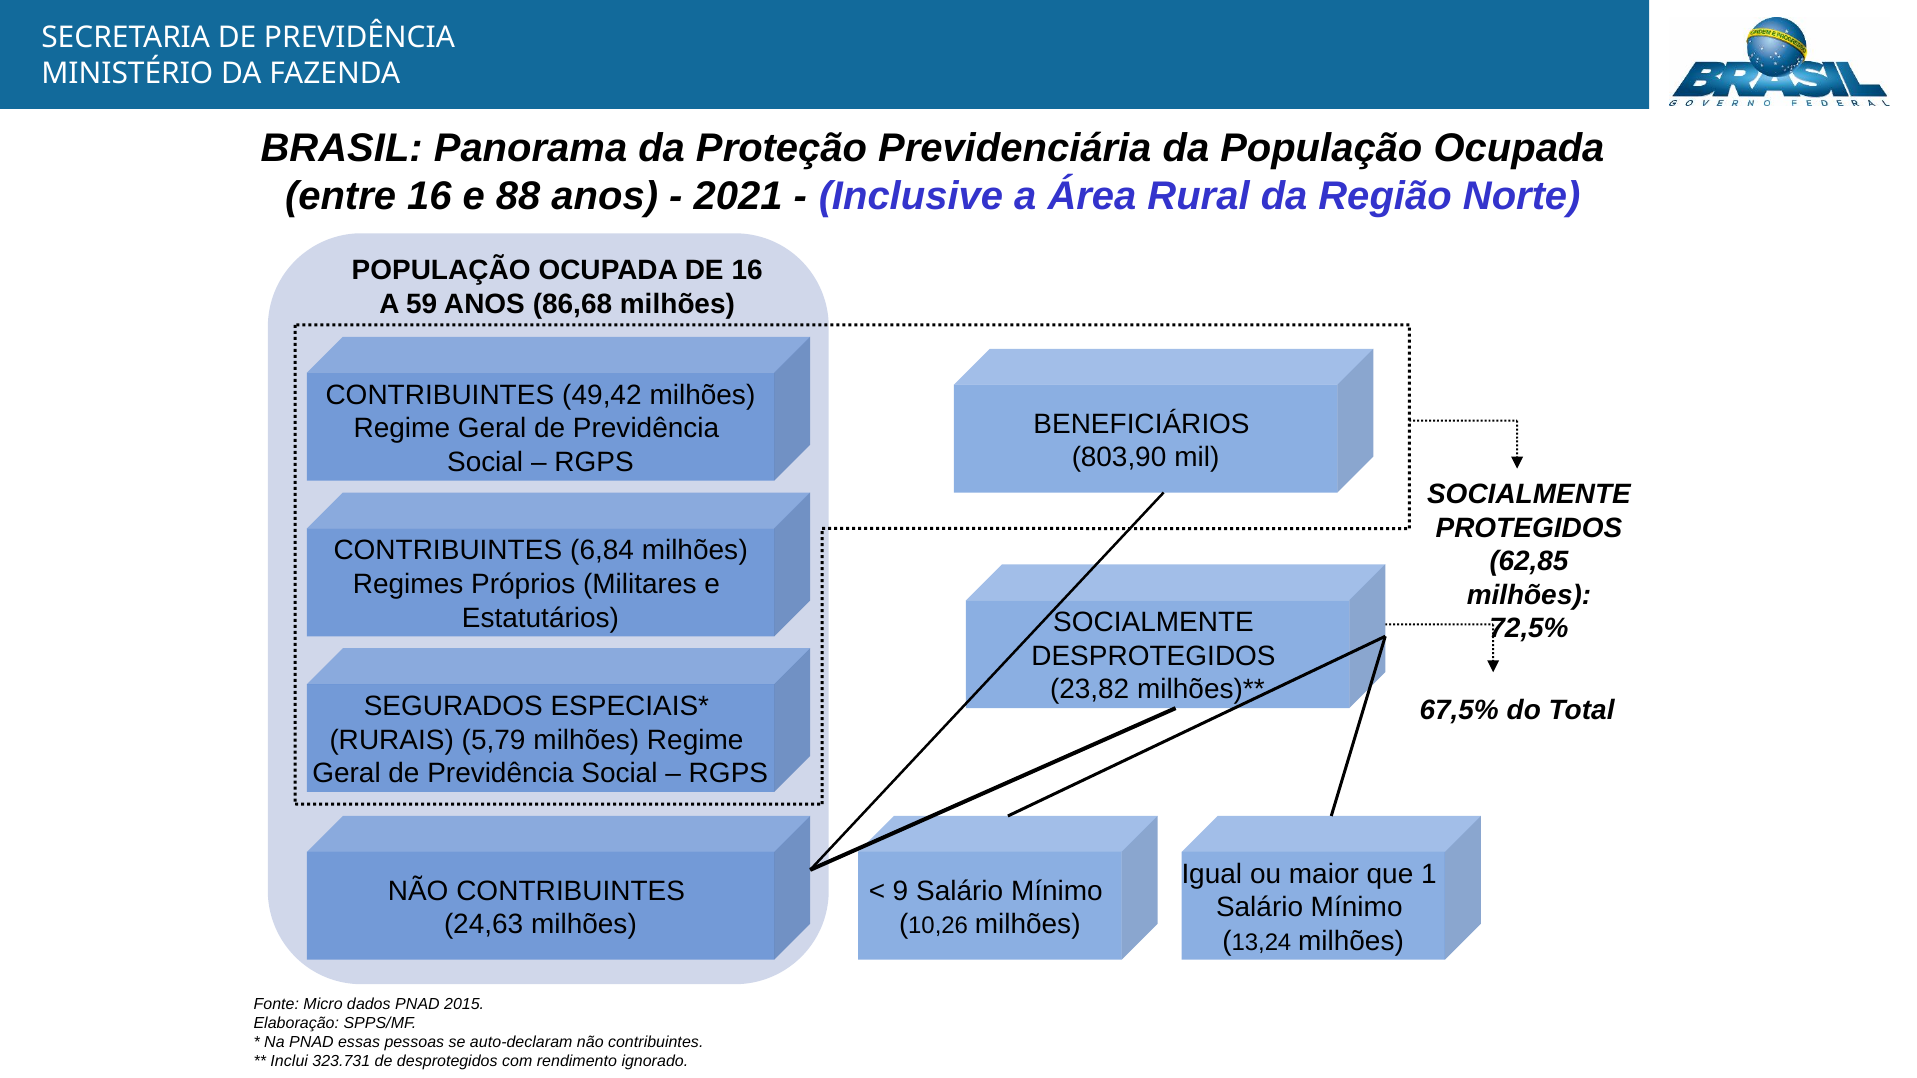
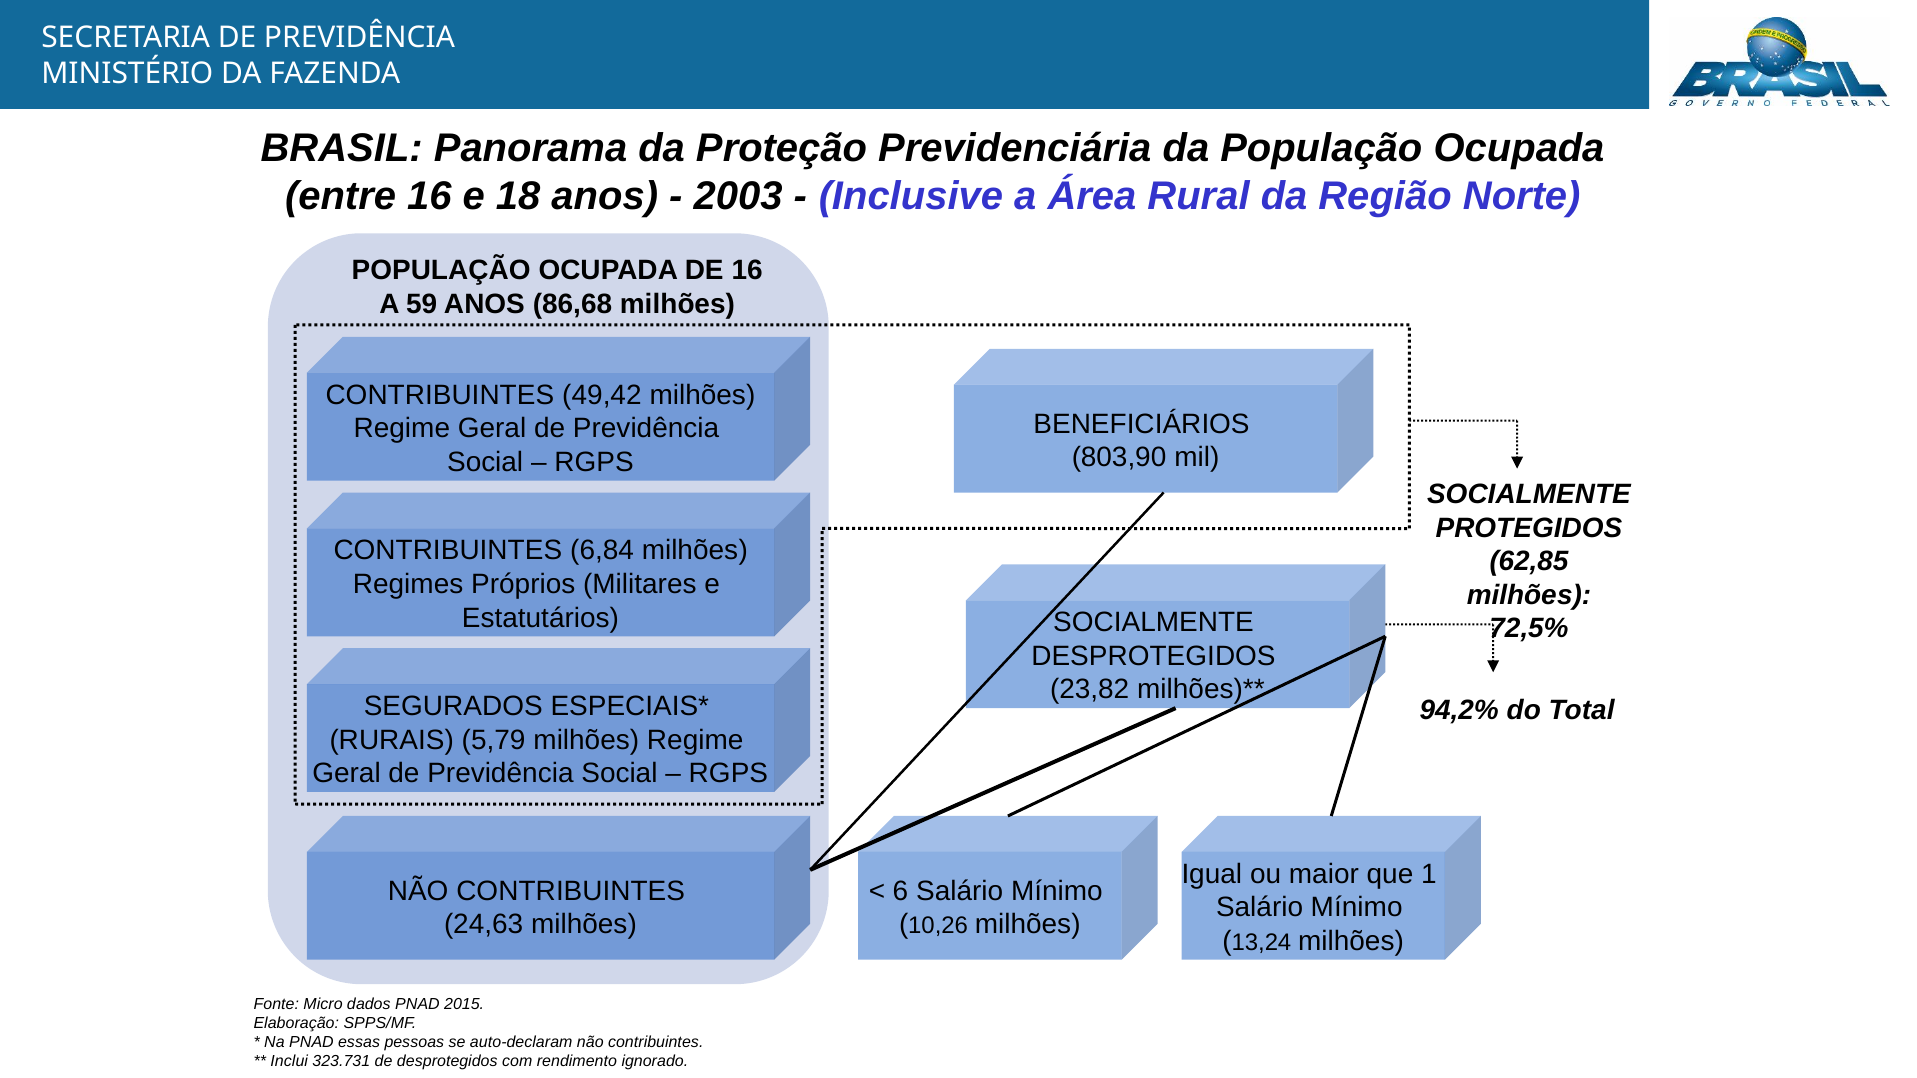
88: 88 -> 18
2021: 2021 -> 2003
67,5%: 67,5% -> 94,2%
9: 9 -> 6
